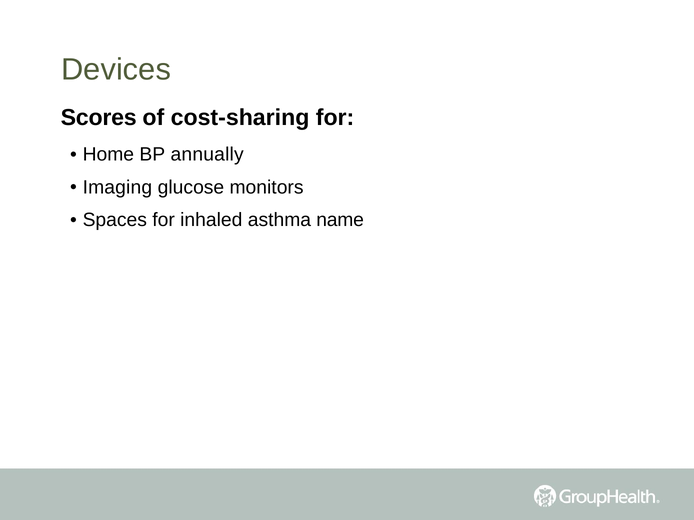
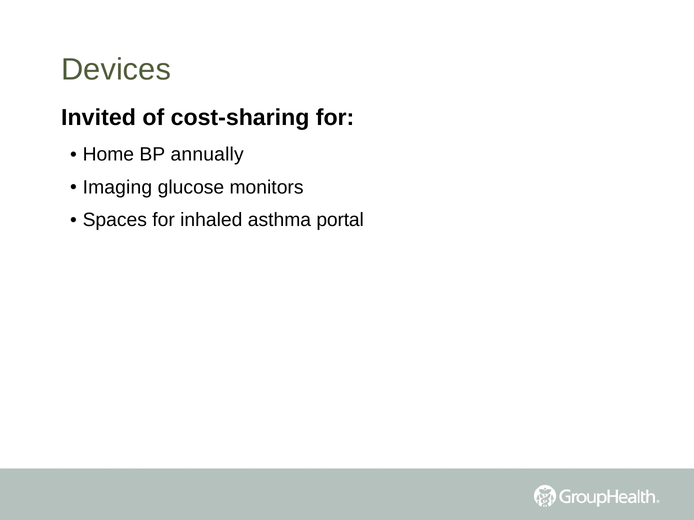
Scores: Scores -> Invited
name: name -> portal
